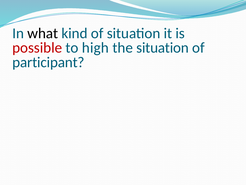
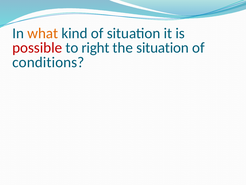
what colour: black -> orange
high: high -> right
participant: participant -> conditions
